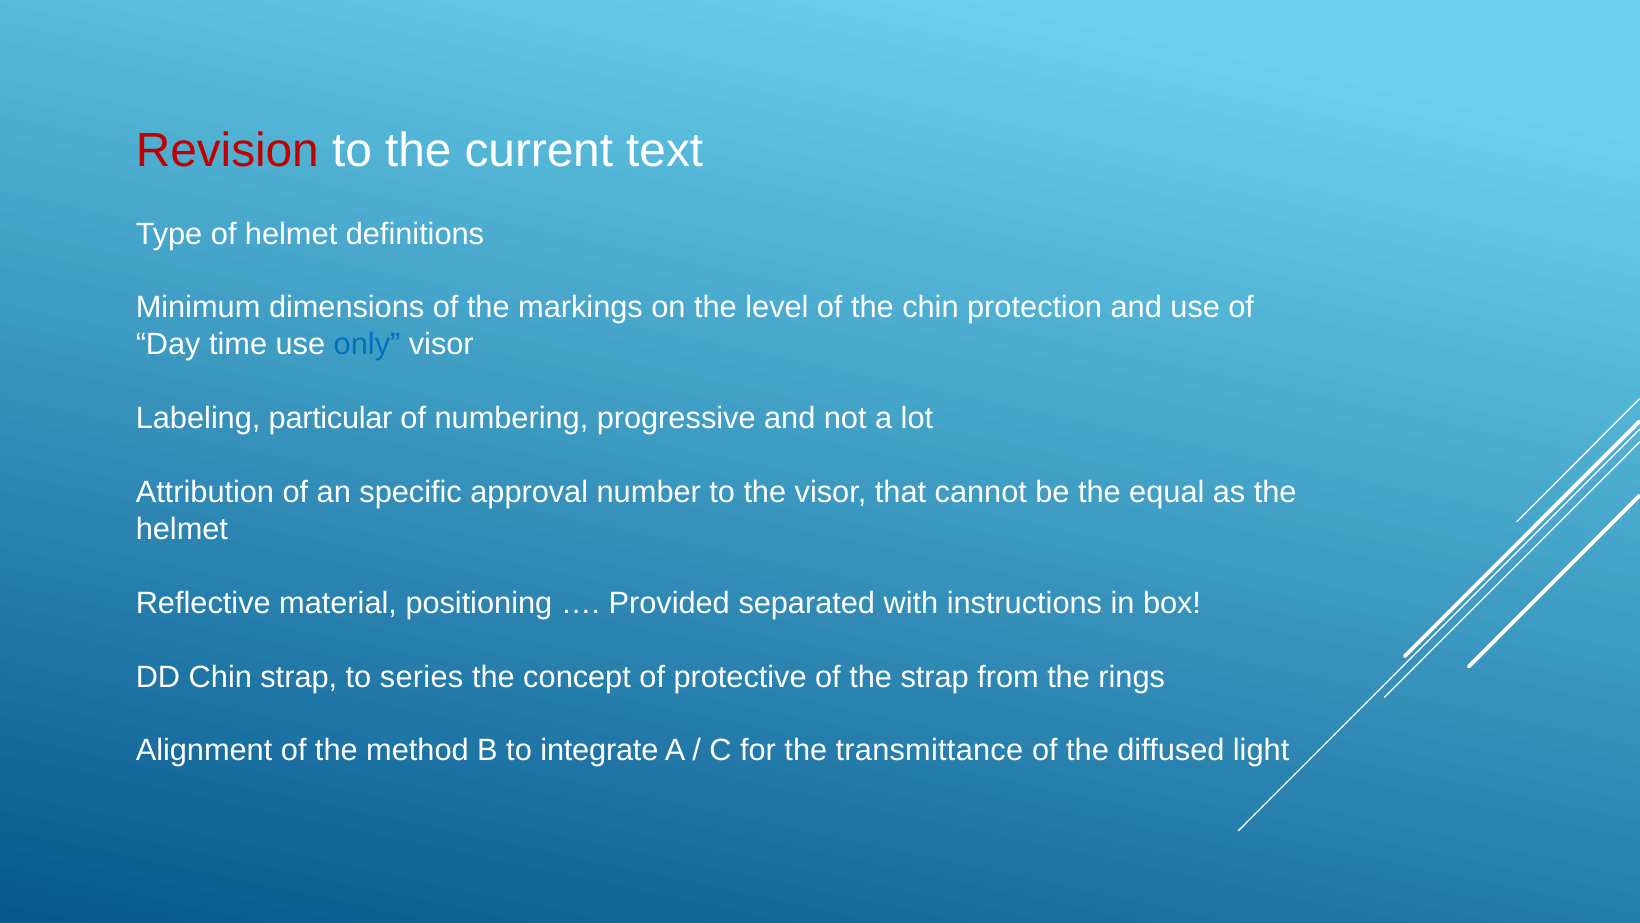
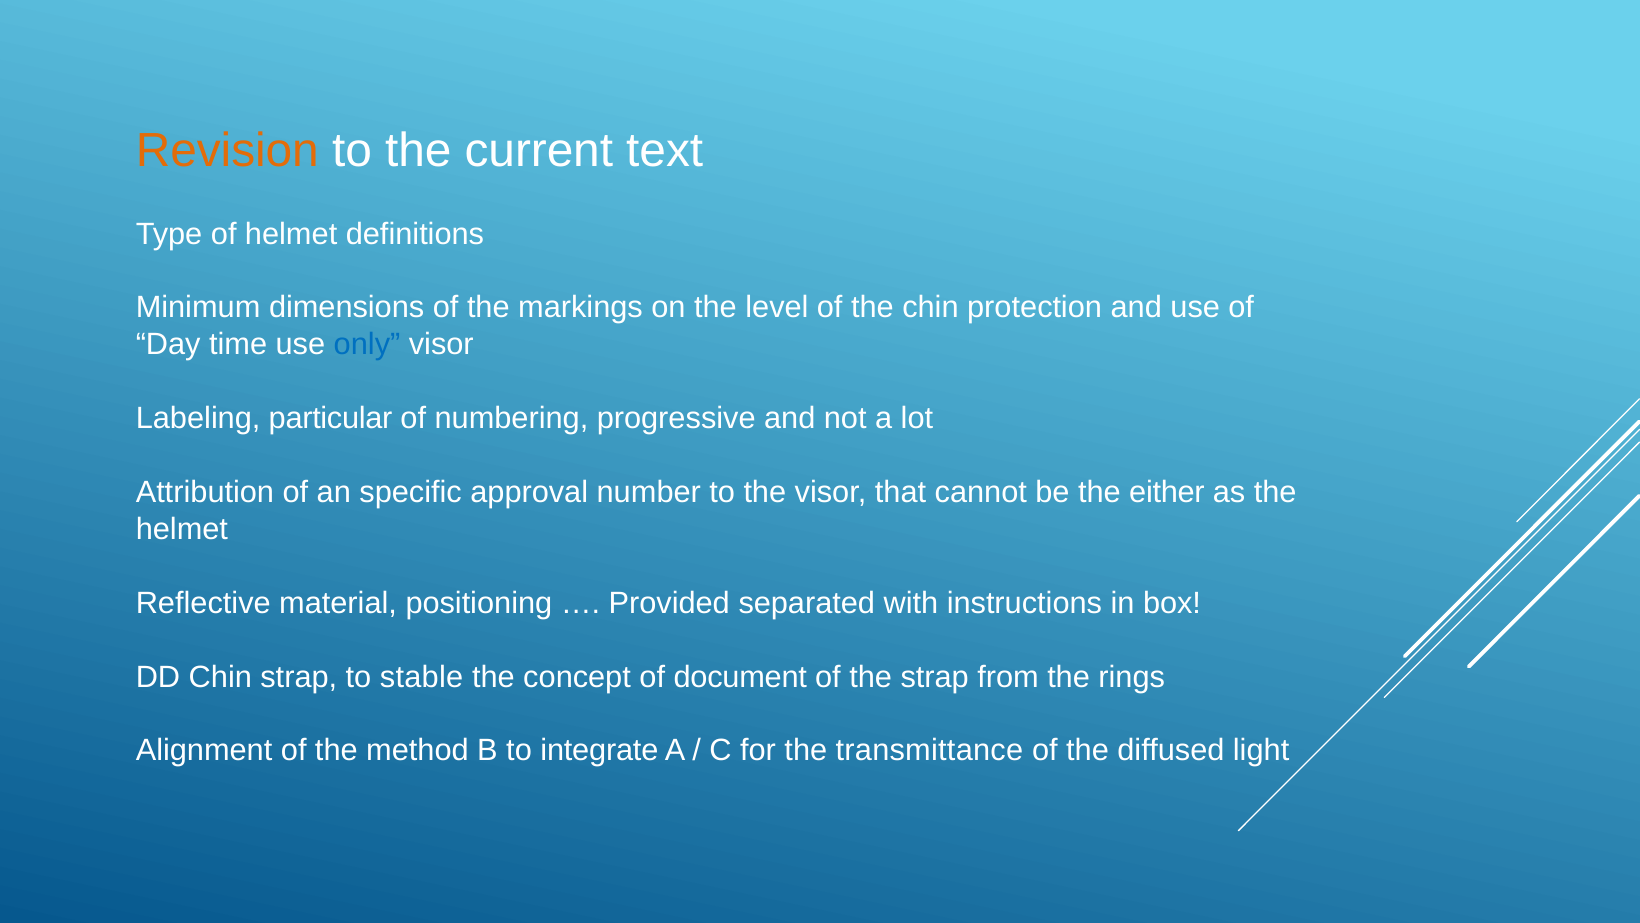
Revision colour: red -> orange
equal: equal -> either
series: series -> stable
protective: protective -> document
